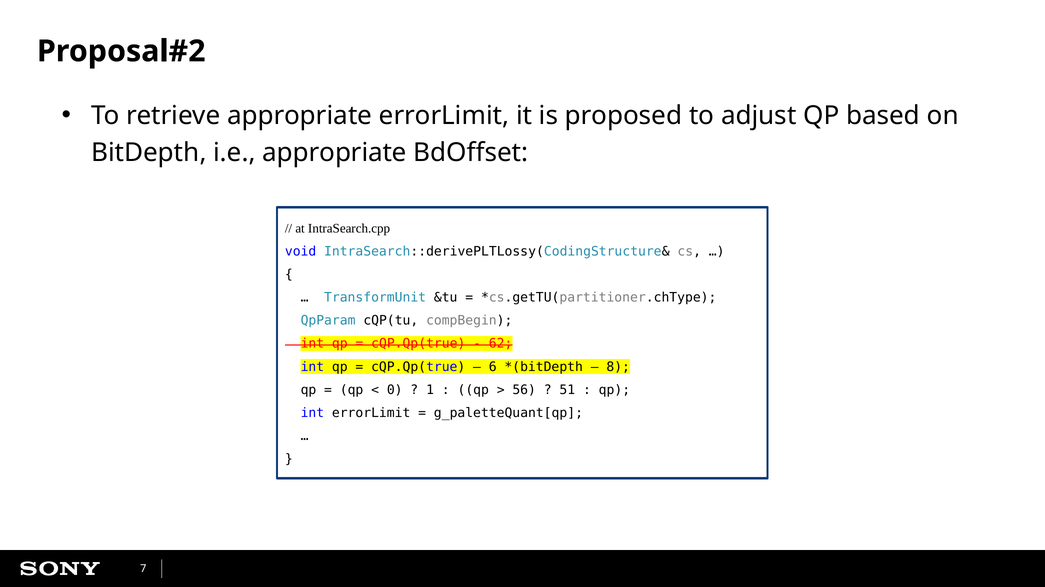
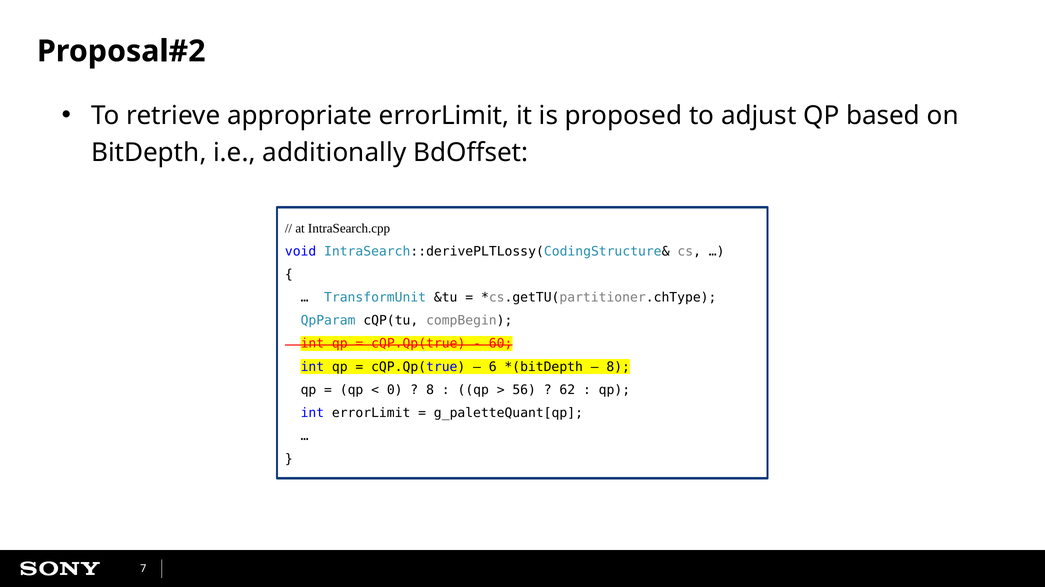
i.e appropriate: appropriate -> additionally
62: 62 -> 60
1 at (430, 390): 1 -> 8
51: 51 -> 62
